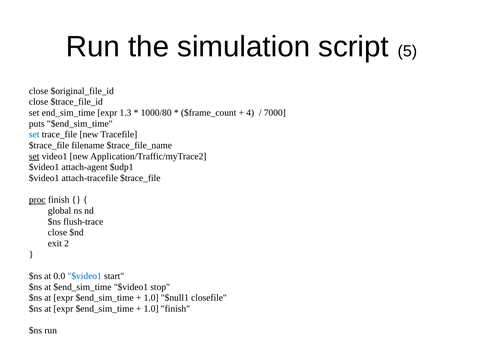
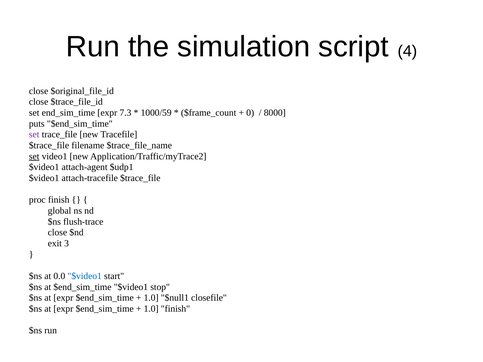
5: 5 -> 4
1.3: 1.3 -> 7.3
1000/80: 1000/80 -> 1000/59
4: 4 -> 0
7000: 7000 -> 8000
set at (34, 135) colour: blue -> purple
proc underline: present -> none
2: 2 -> 3
